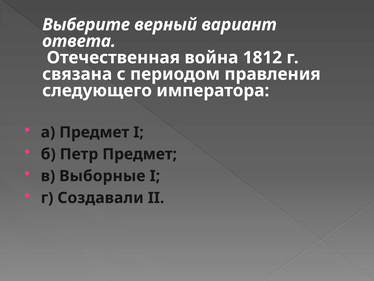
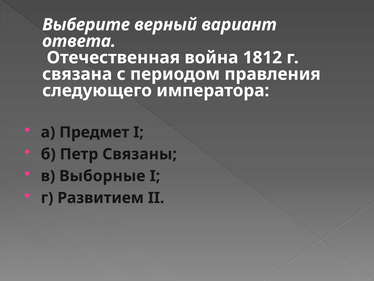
Петр Предмет: Предмет -> Связаны
Создавали: Создавали -> Развитием
